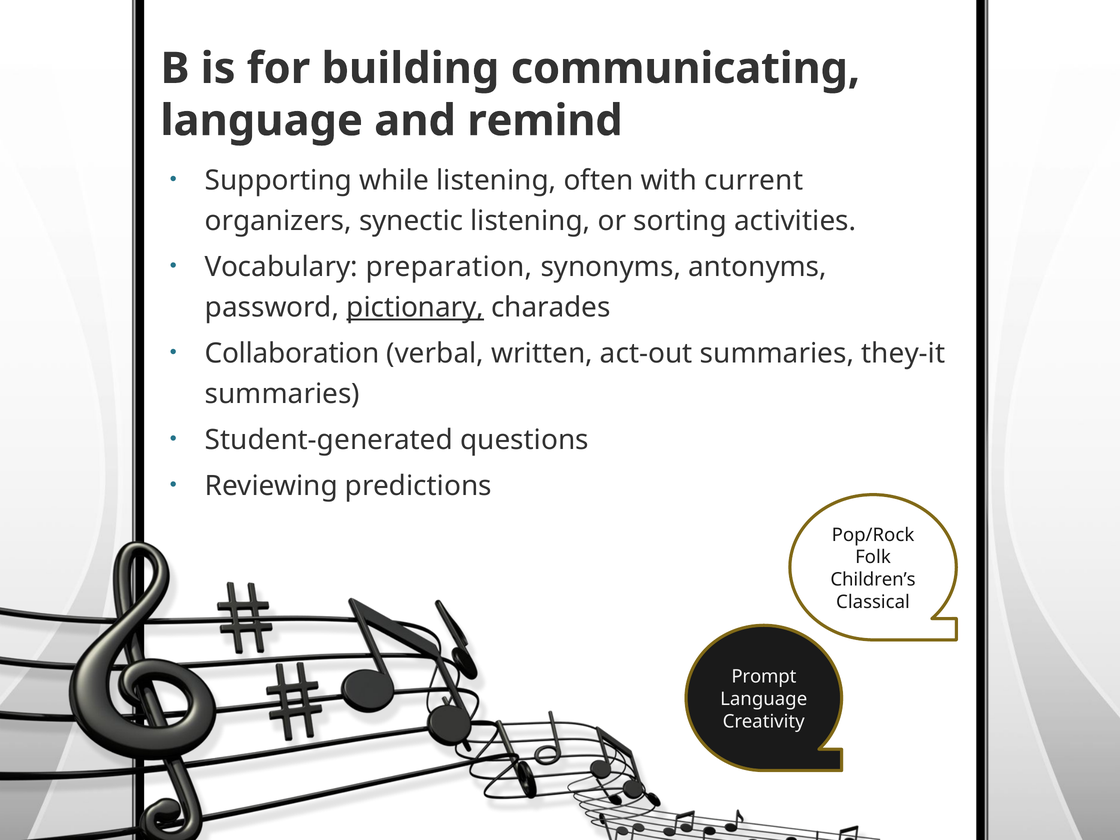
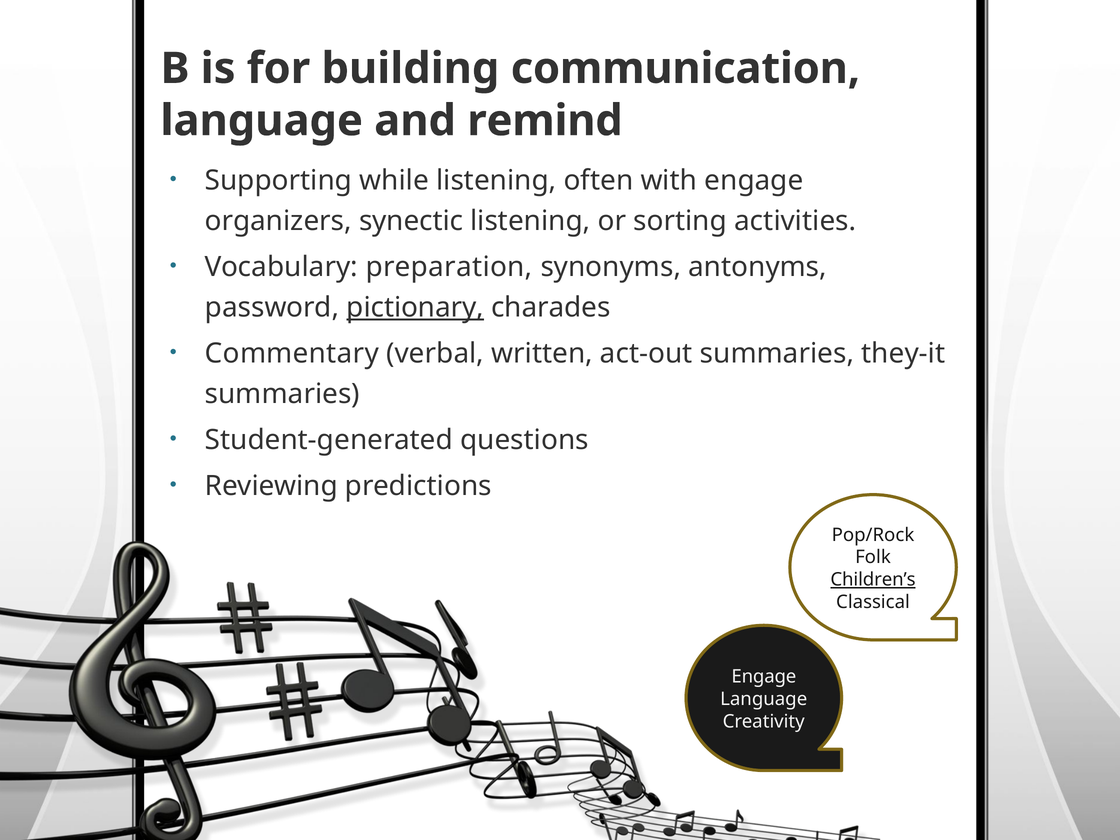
communicating: communicating -> communication
with current: current -> engage
Collaboration: Collaboration -> Commentary
Children’s underline: none -> present
Prompt at (764, 677): Prompt -> Engage
